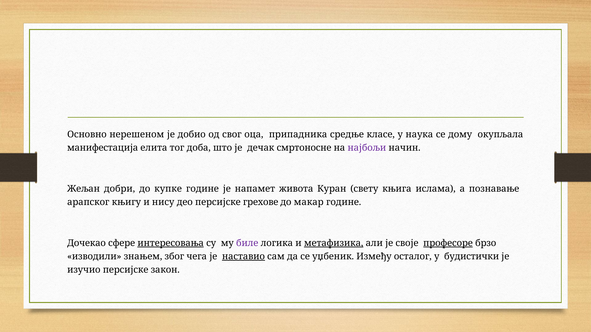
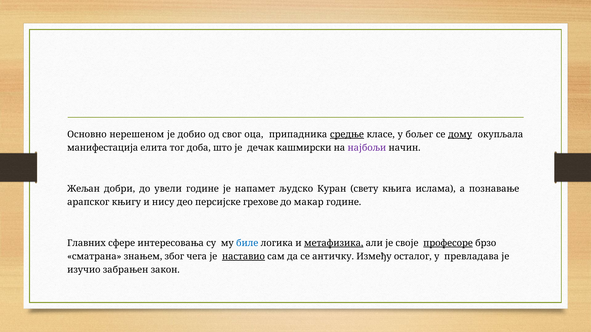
средње underline: none -> present
наука: наука -> бољег
дому underline: none -> present
смртоносне: смртоносне -> кашмирски
купке: купке -> увели
живота: живота -> људско
Дочекао: Дочекао -> Главних
интересовања underline: present -> none
биле colour: purple -> blue
изводили: изводили -> сматрана
уџбеник: уџбеник -> античку
будистички: будистички -> превладава
изучио персијске: персијске -> забрањен
